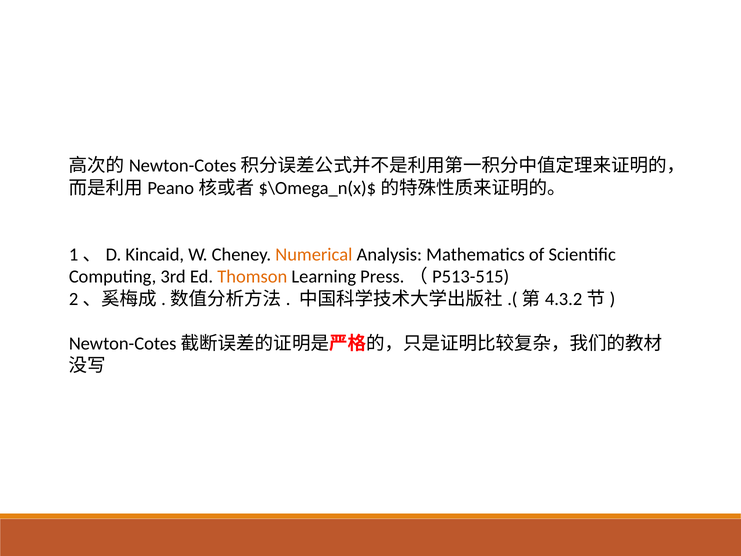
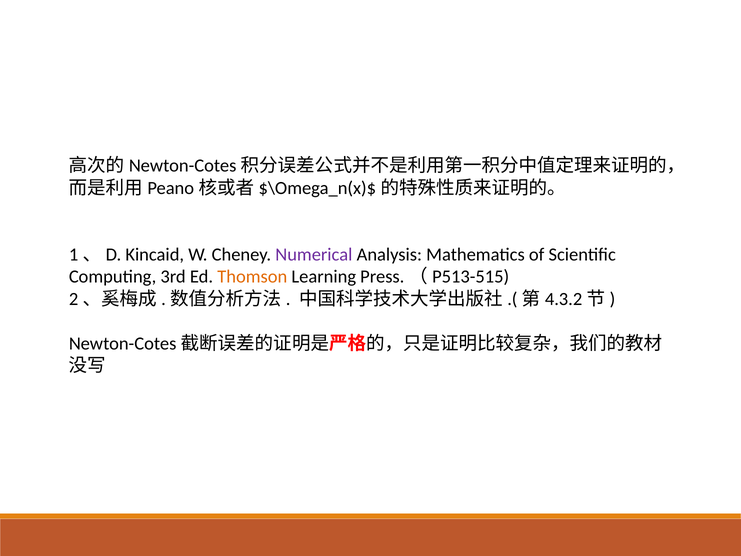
Numerical colour: orange -> purple
